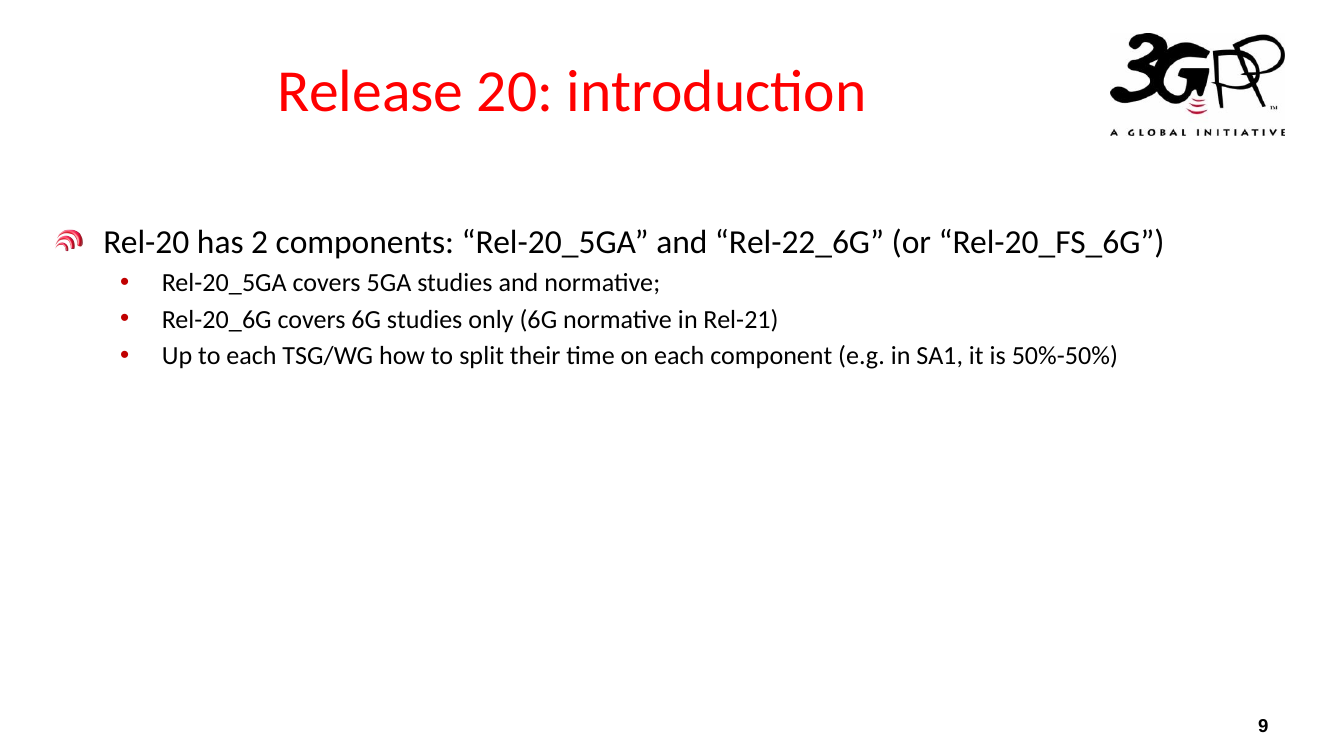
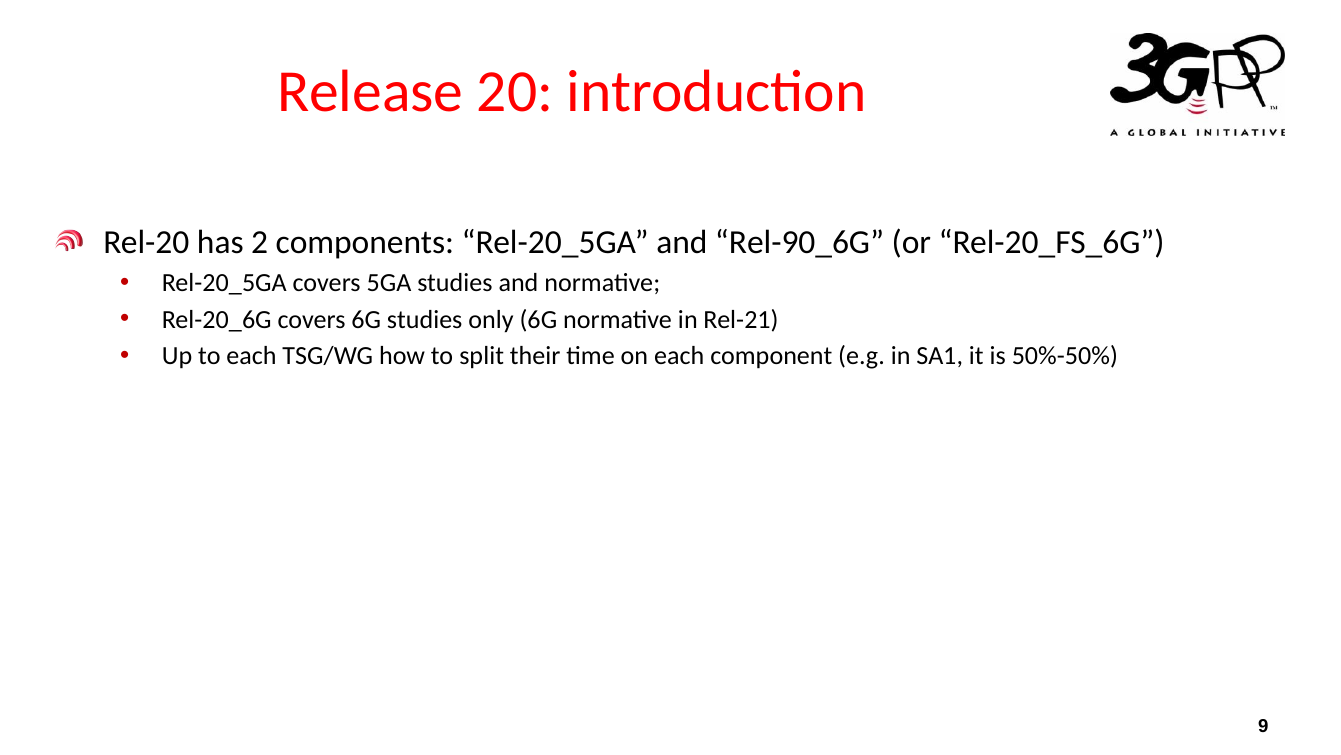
Rel-22_6G: Rel-22_6G -> Rel-90_6G
